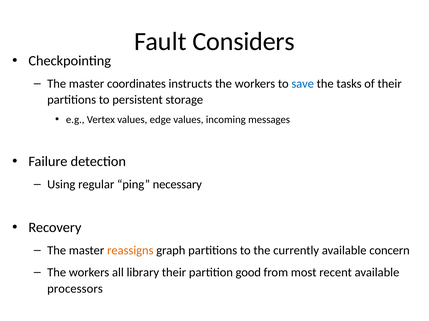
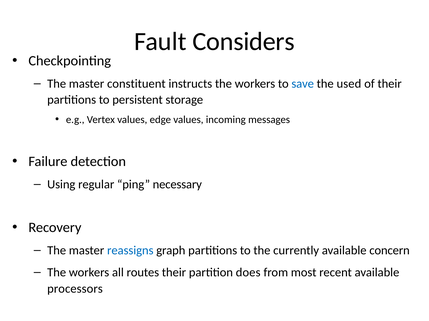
coordinates: coordinates -> constituent
tasks: tasks -> used
reassigns colour: orange -> blue
library: library -> routes
good: good -> does
